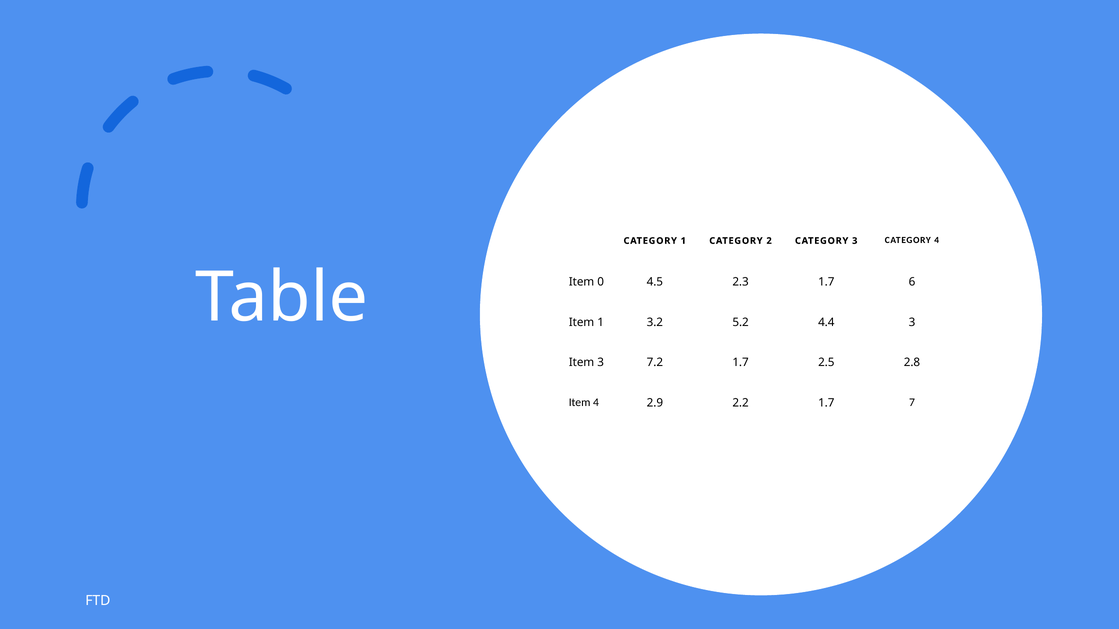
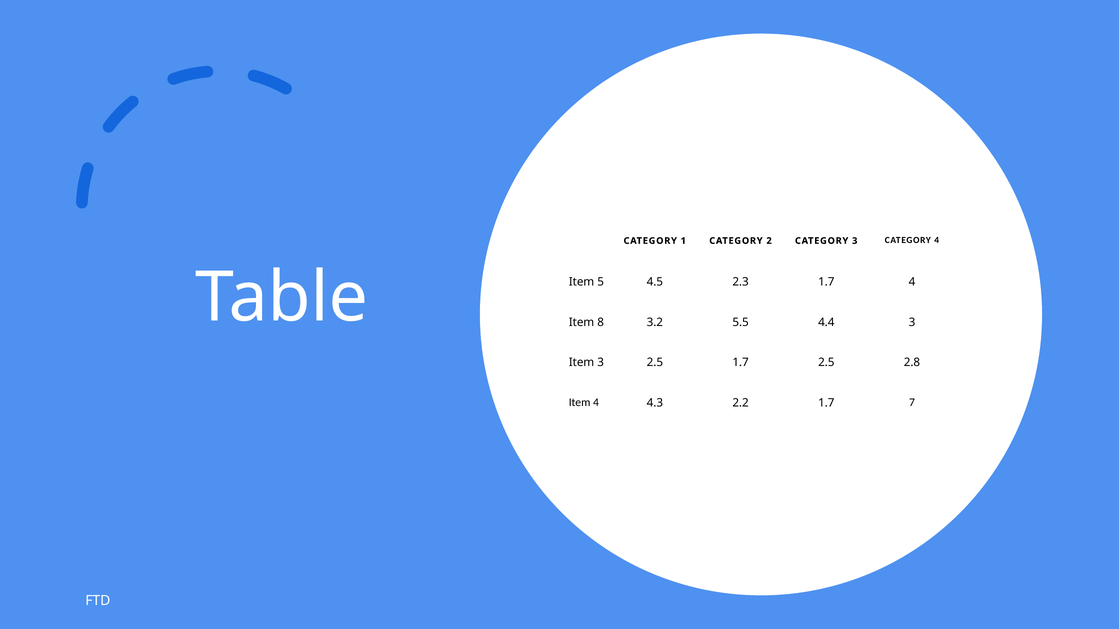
0: 0 -> 5
1.7 6: 6 -> 4
Item 1: 1 -> 8
5.2: 5.2 -> 5.5
3 7.2: 7.2 -> 2.5
2.9: 2.9 -> 4.3
